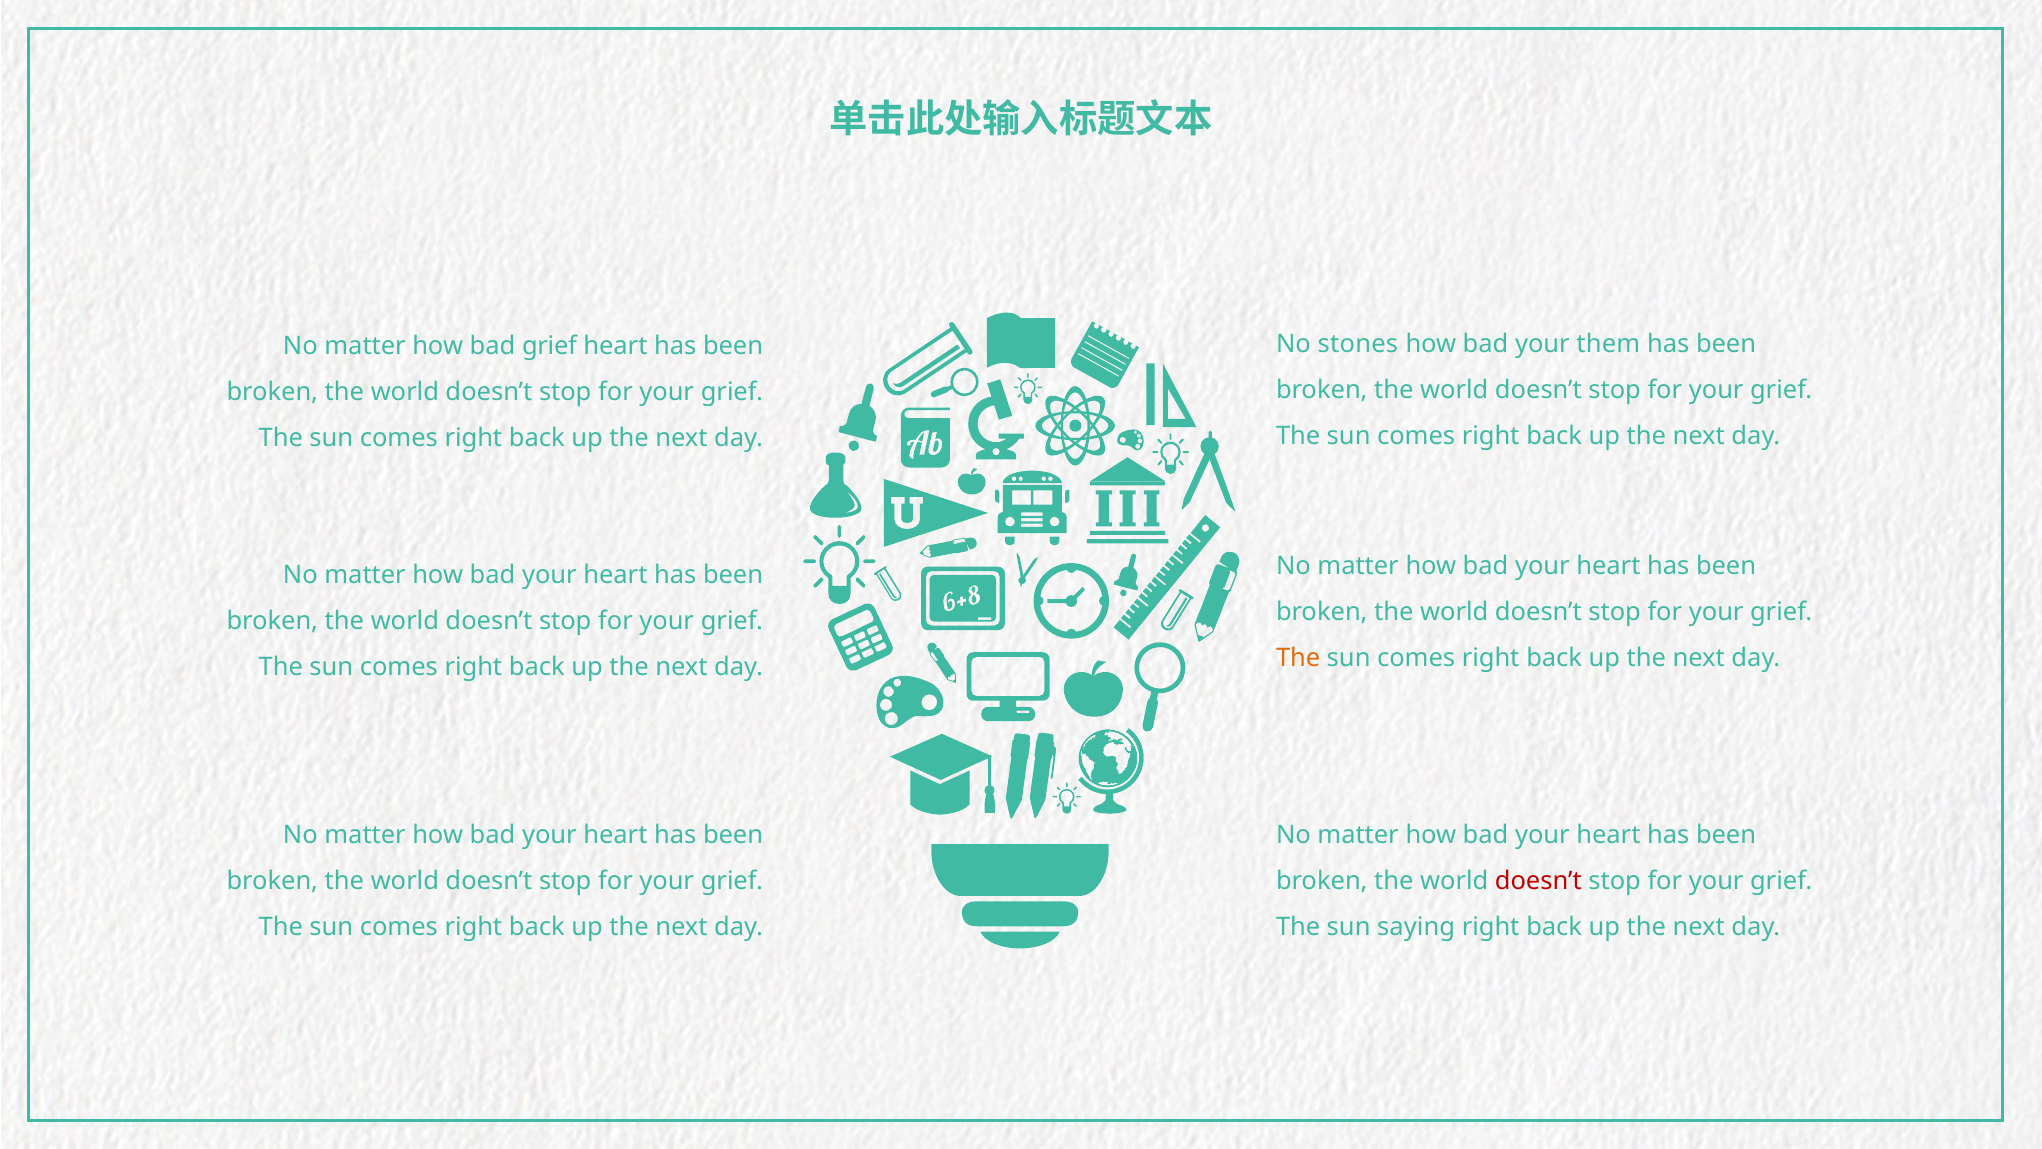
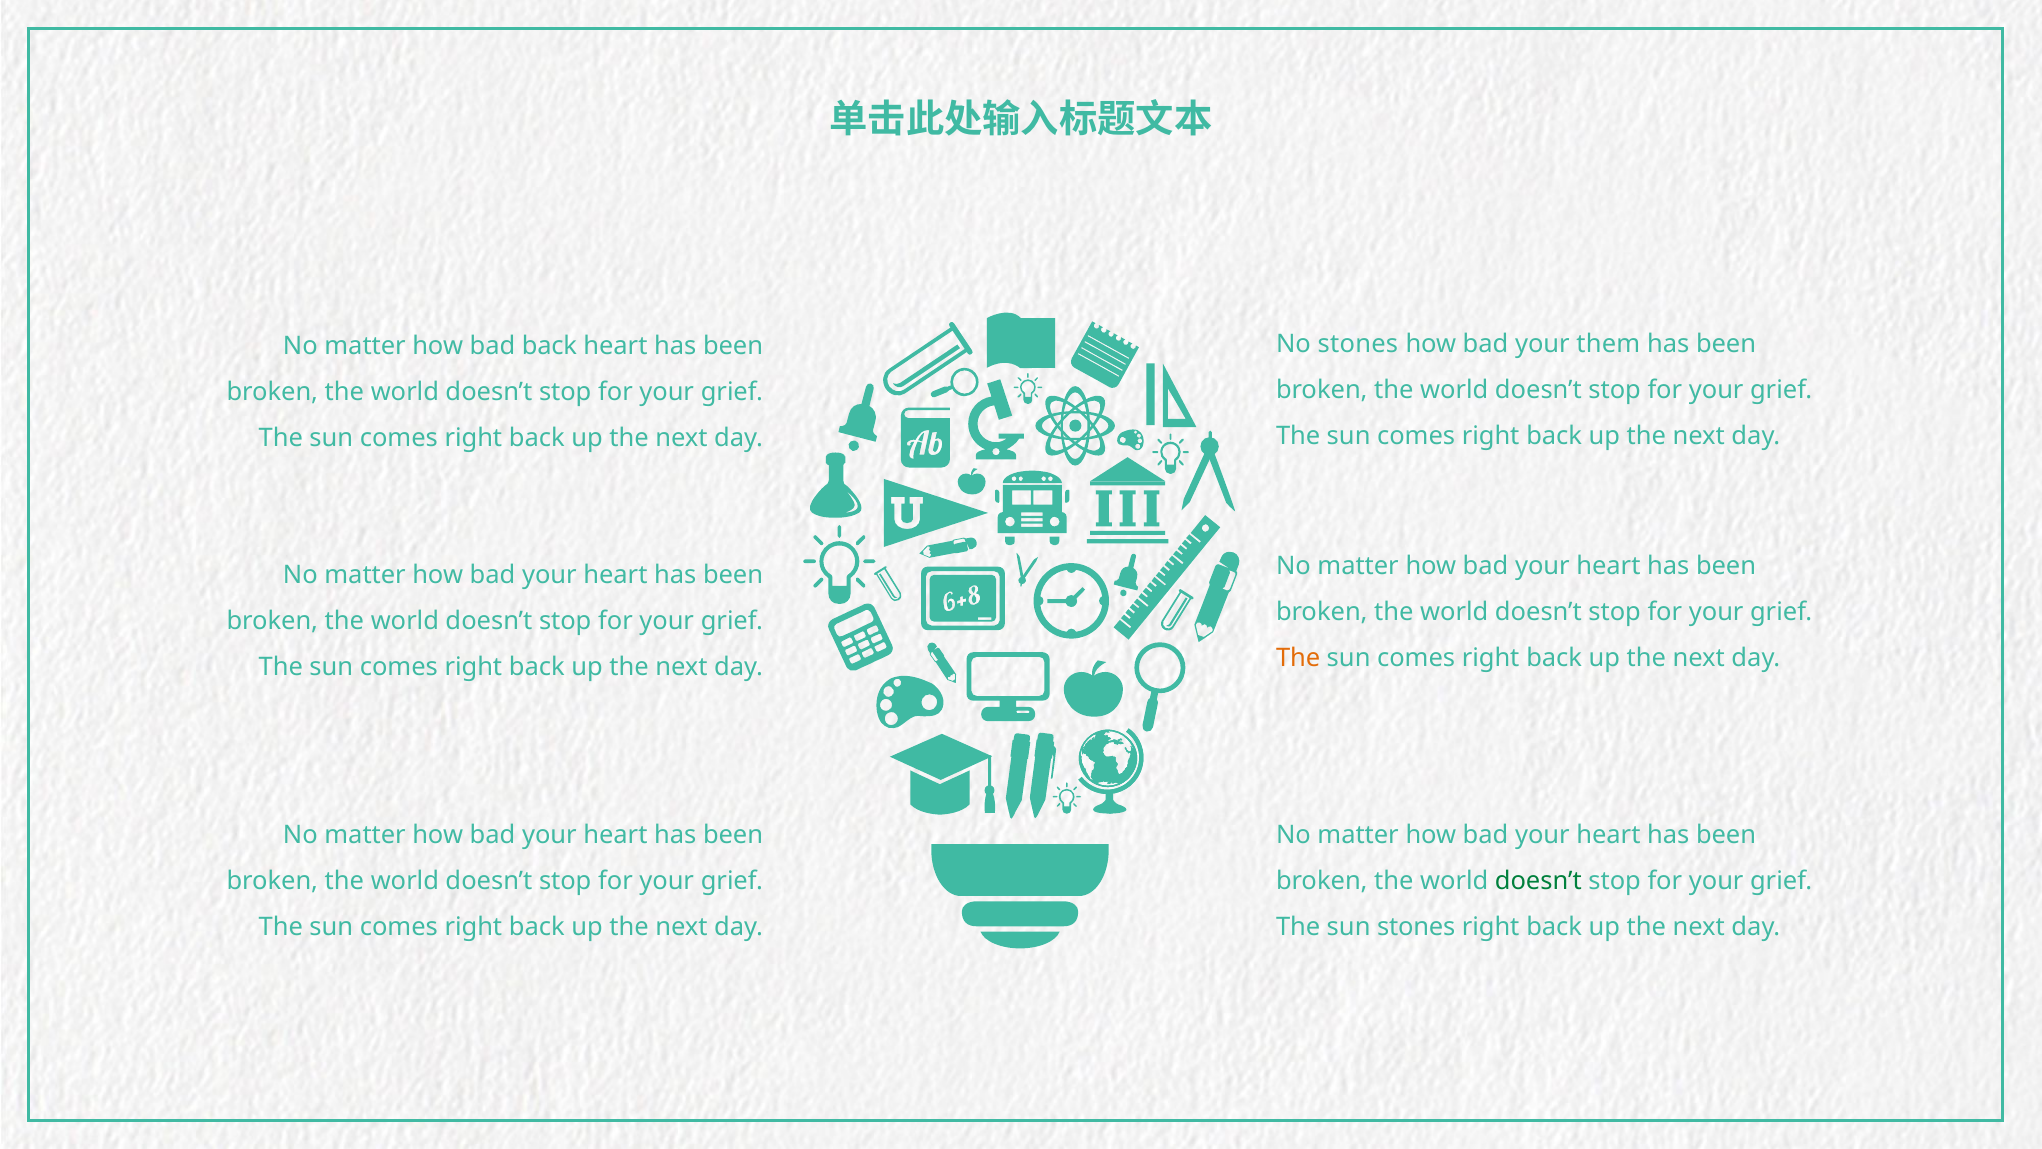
bad grief: grief -> back
doesn’t at (1538, 881) colour: red -> green
sun saying: saying -> stones
